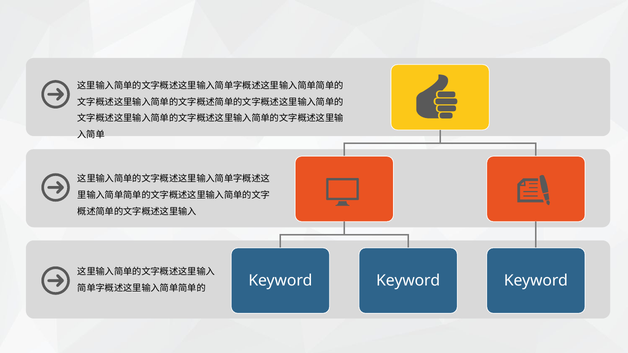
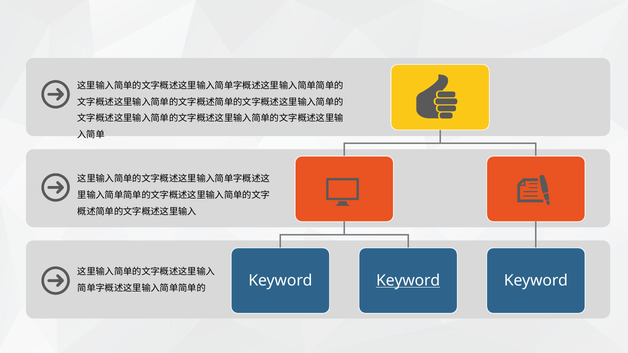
Keyword at (408, 281) underline: none -> present
